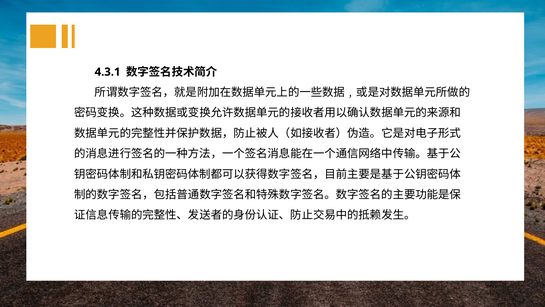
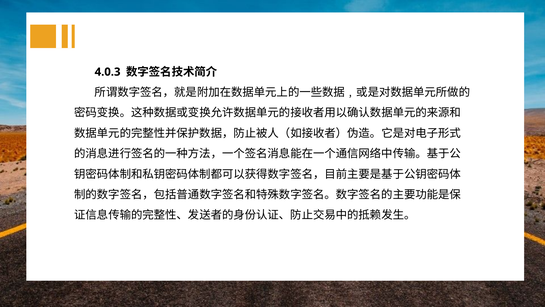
4.3.1: 4.3.1 -> 4.0.3
